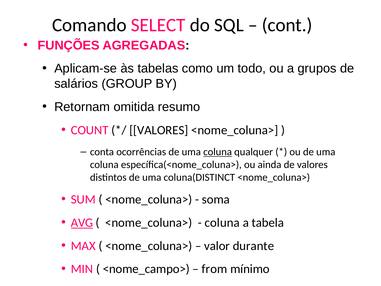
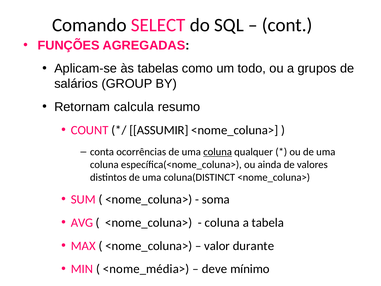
omitida: omitida -> calcula
VALORES at (159, 130): VALORES -> ASSUMIR
AVG underline: present -> none
<nome_campo>: <nome_campo> -> <nome_média>
from: from -> deve
